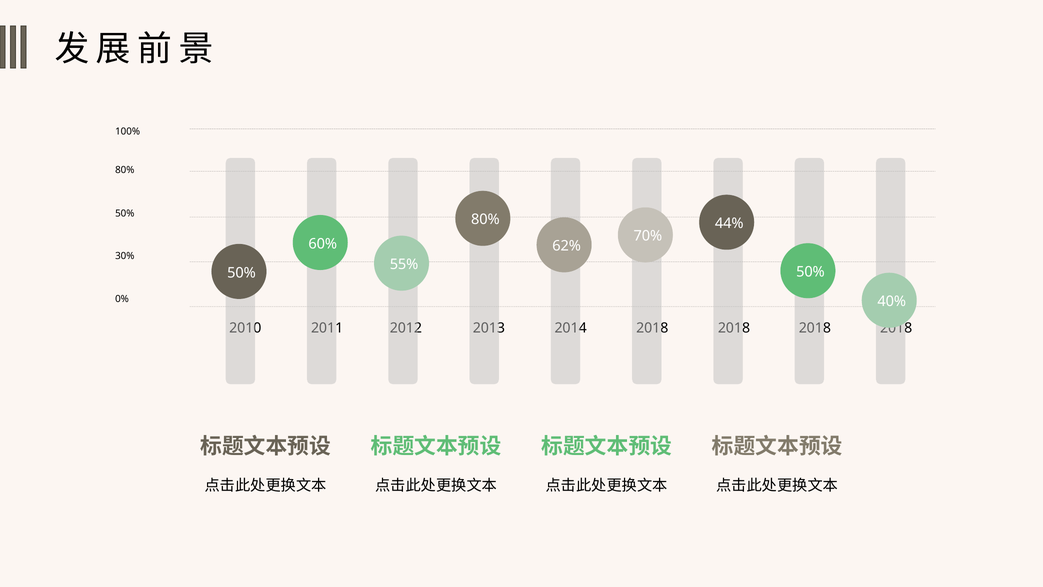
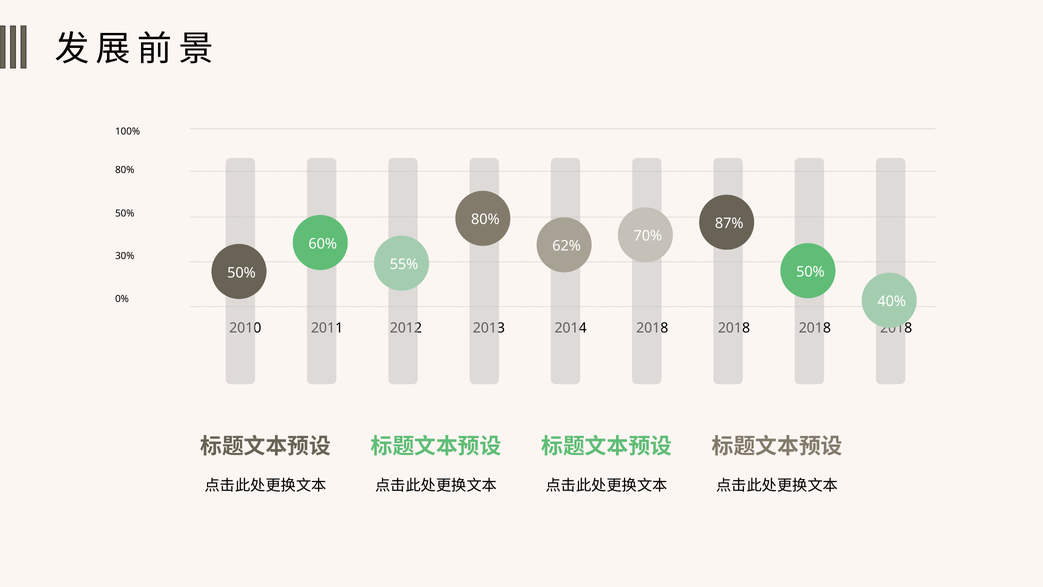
44%: 44% -> 87%
